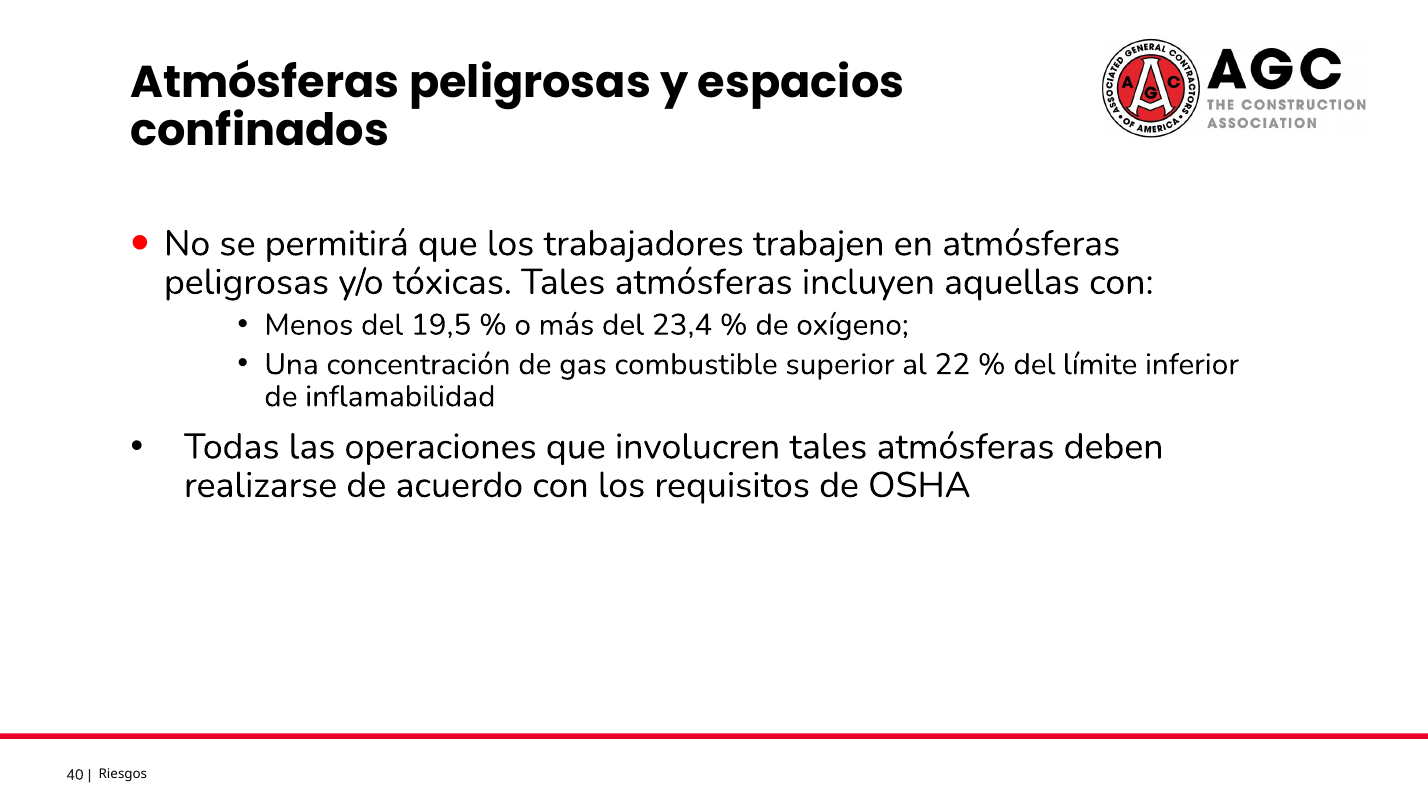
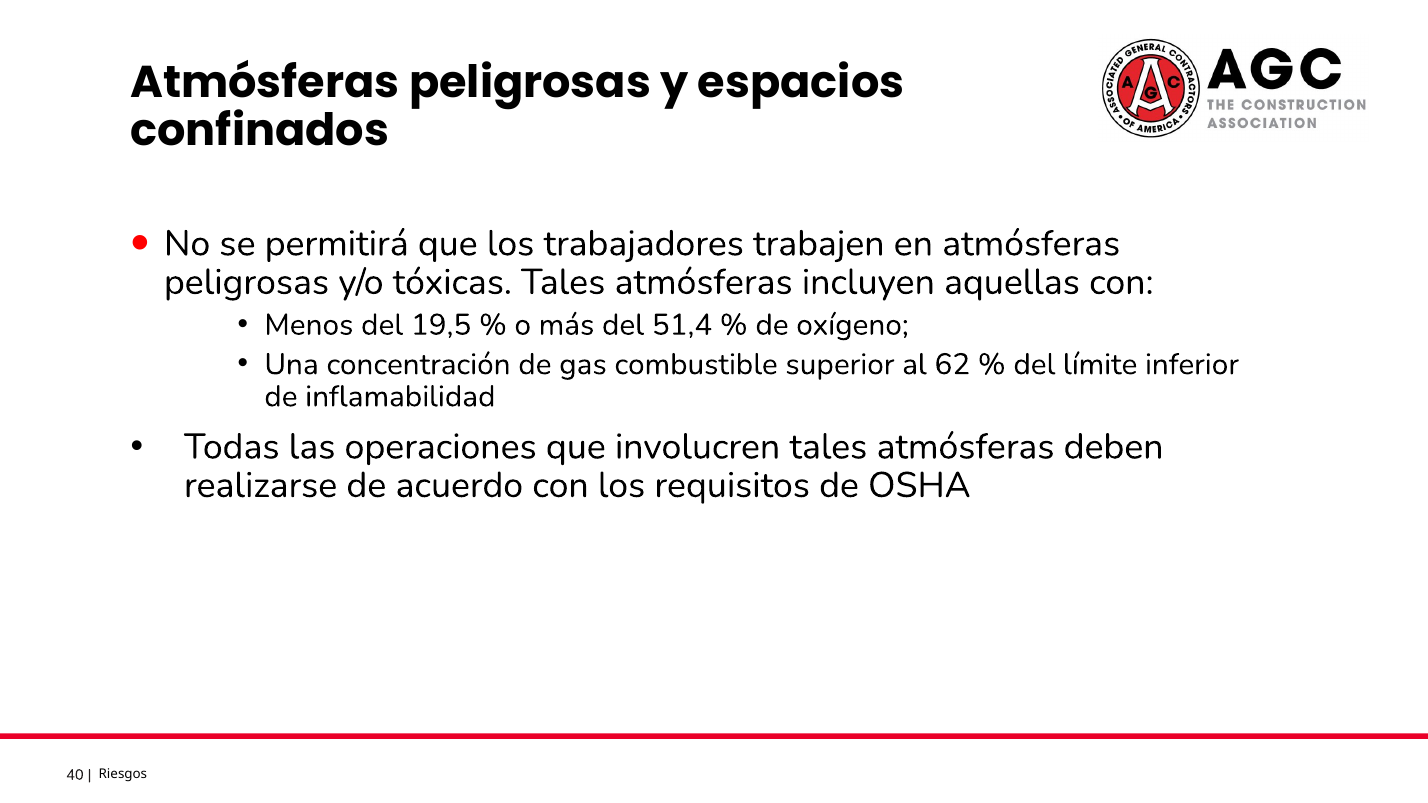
23,4: 23,4 -> 51,4
22: 22 -> 62
